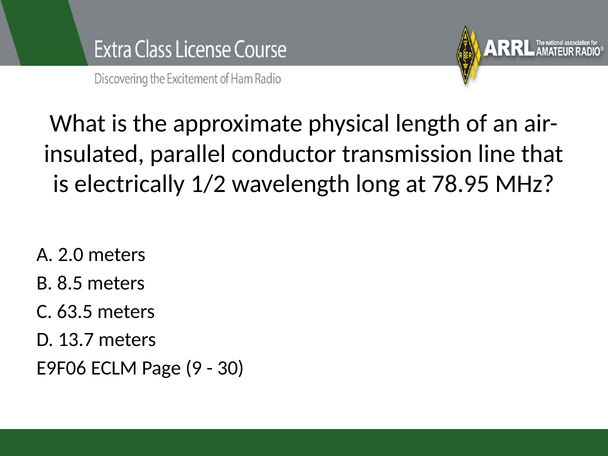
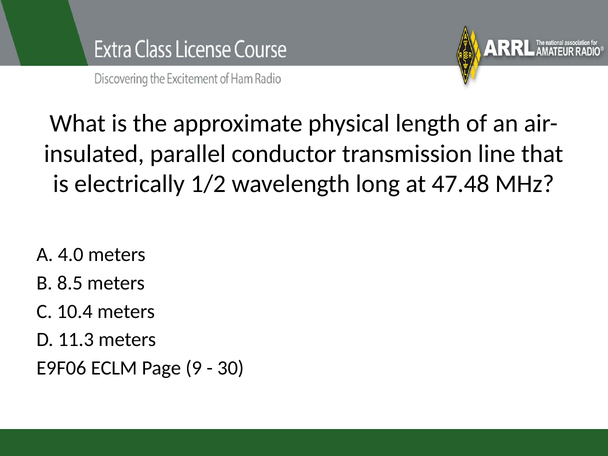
78.95: 78.95 -> 47.48
2.0: 2.0 -> 4.0
63.5: 63.5 -> 10.4
13.7: 13.7 -> 11.3
